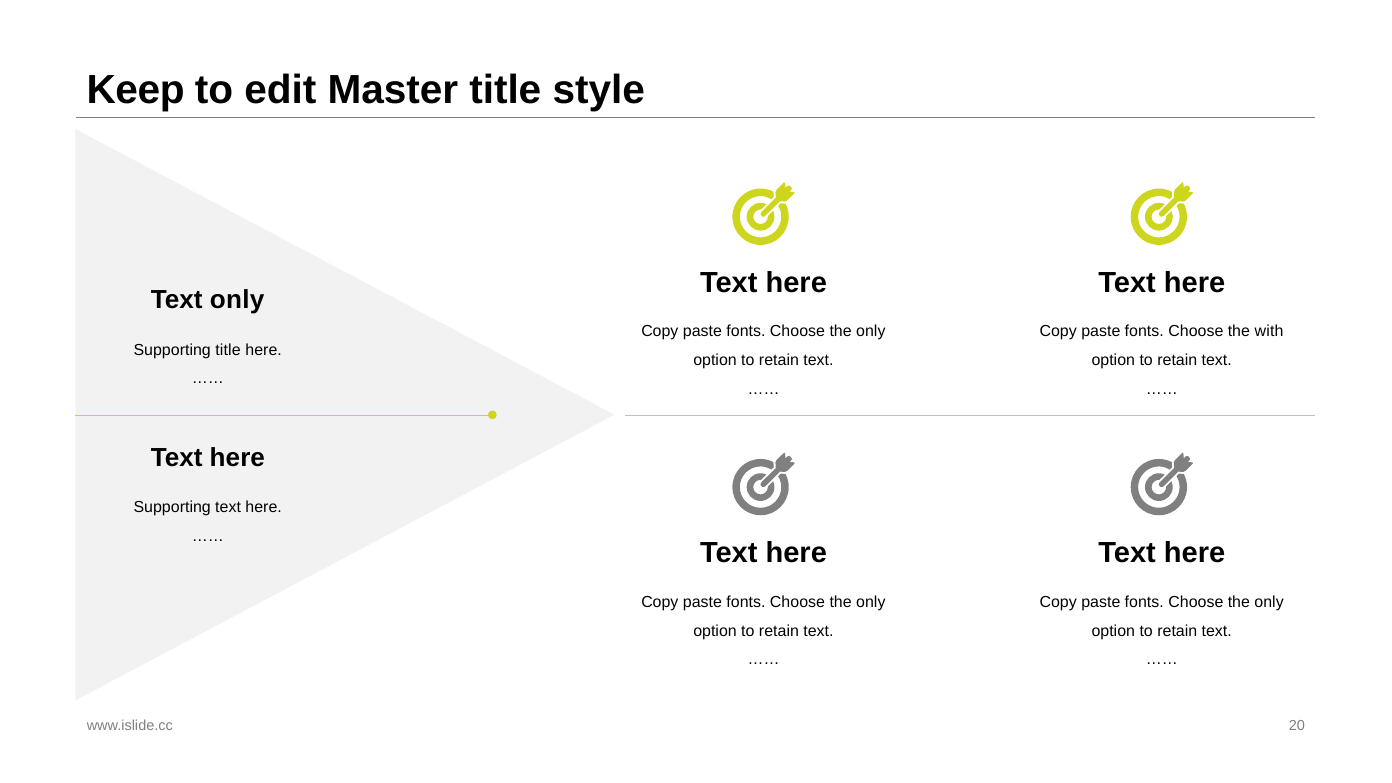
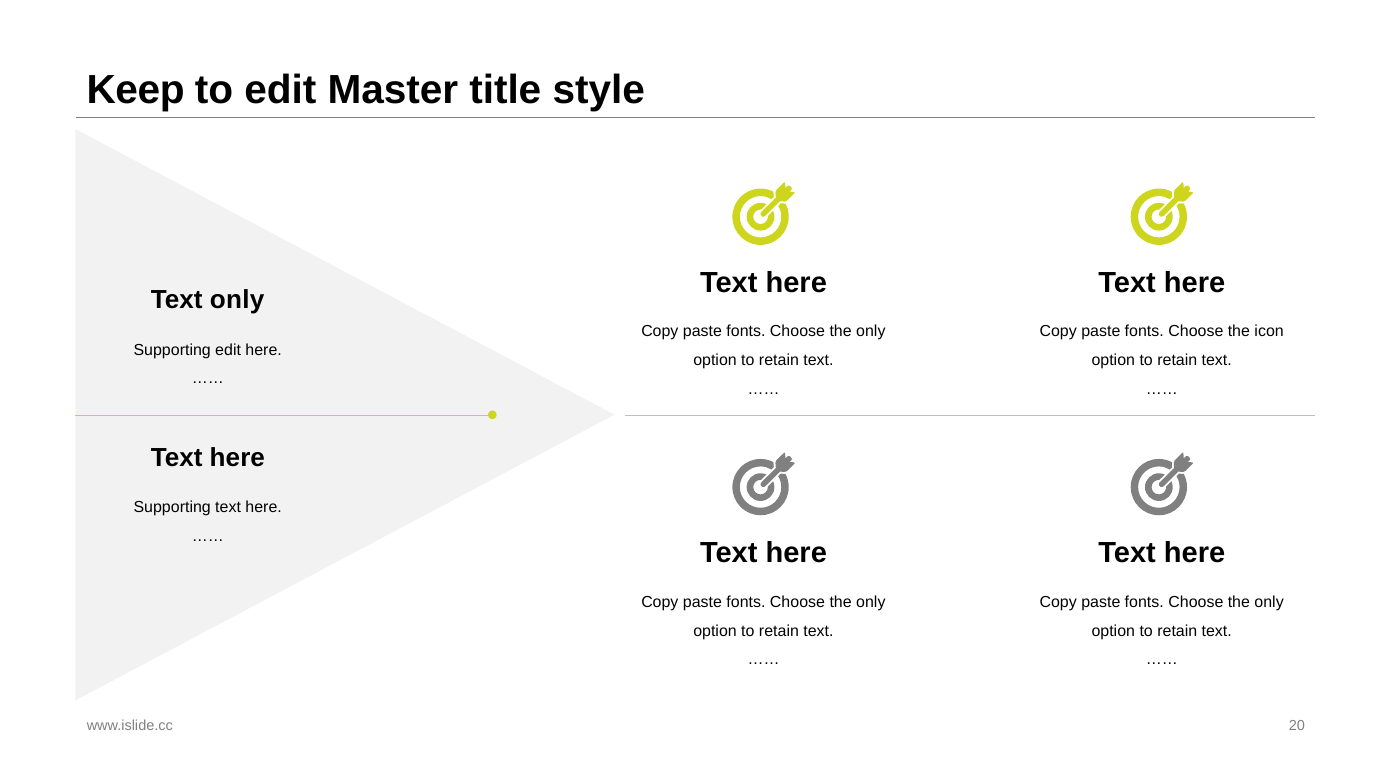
with: with -> icon
Supporting title: title -> edit
